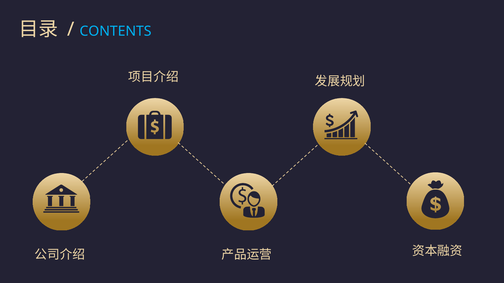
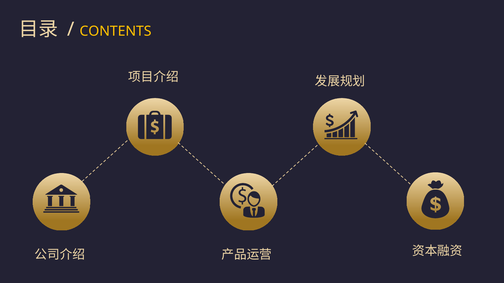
CONTENTS colour: light blue -> yellow
